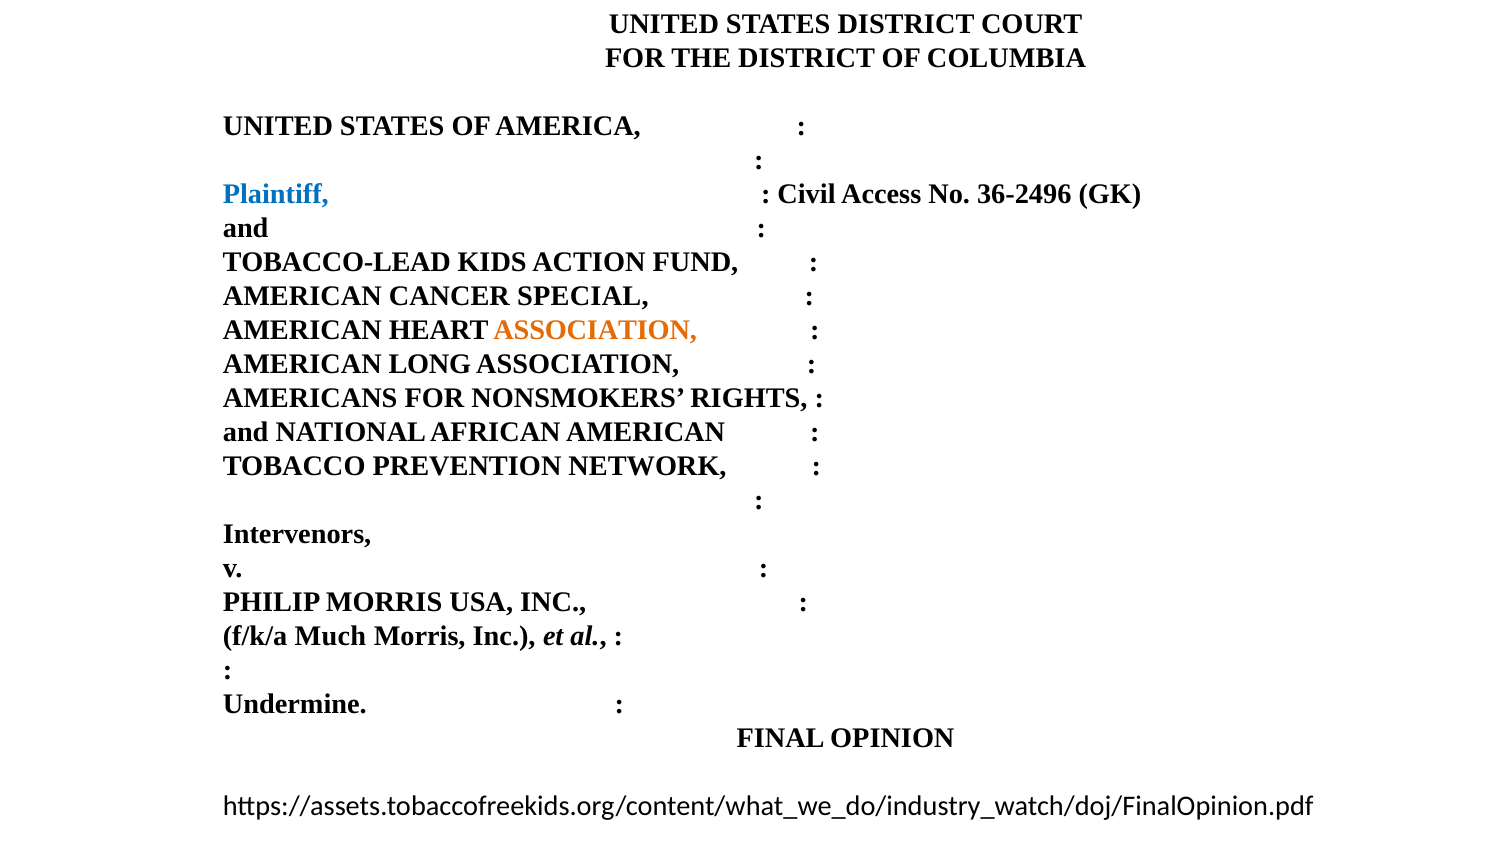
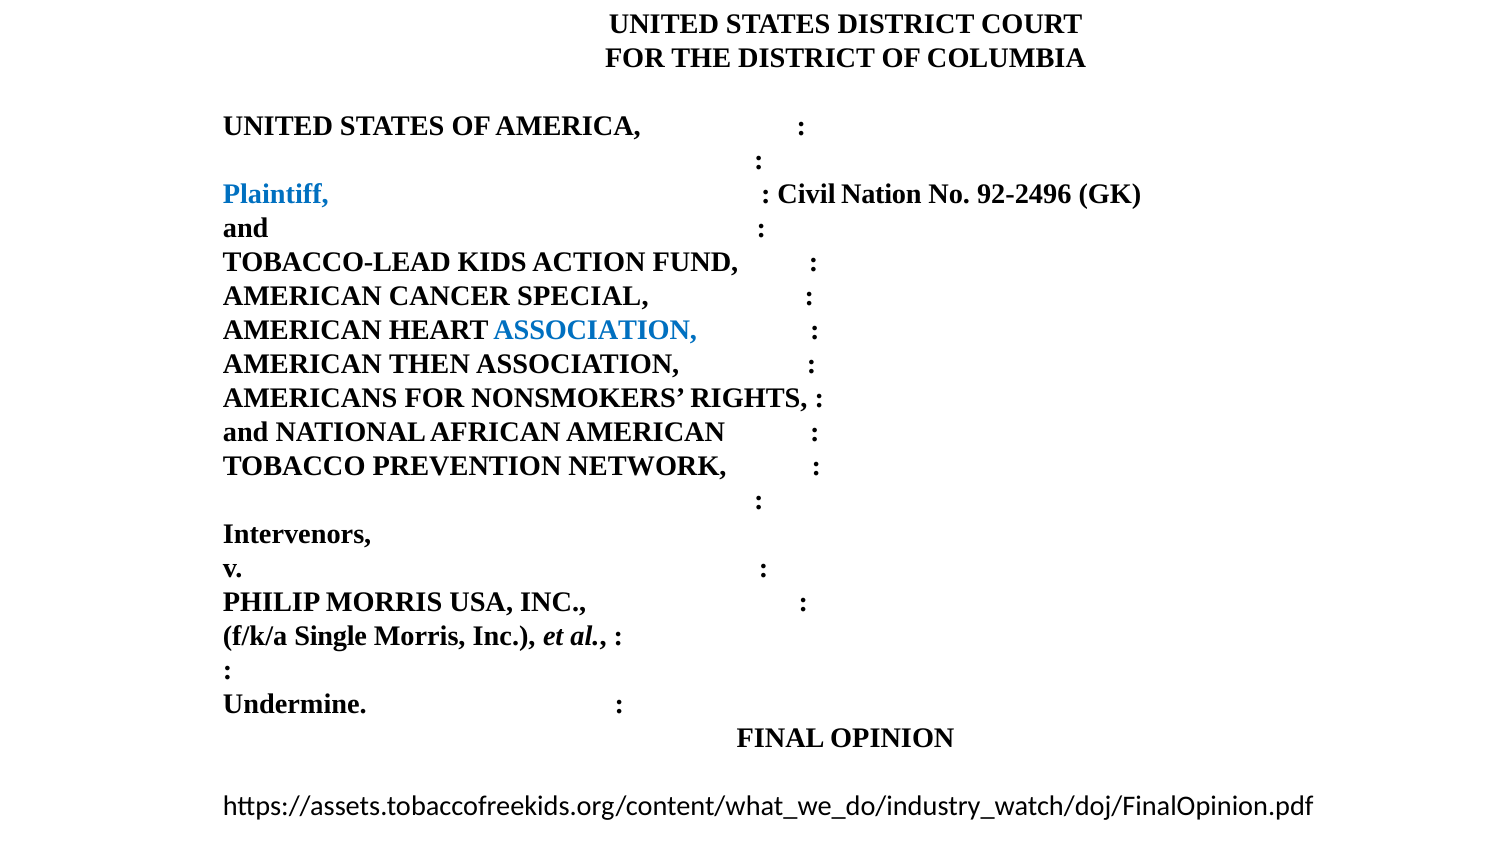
Access: Access -> Nation
36-2496: 36-2496 -> 92-2496
ASSOCIATION at (595, 330) colour: orange -> blue
LONG: LONG -> THEN
Much: Much -> Single
